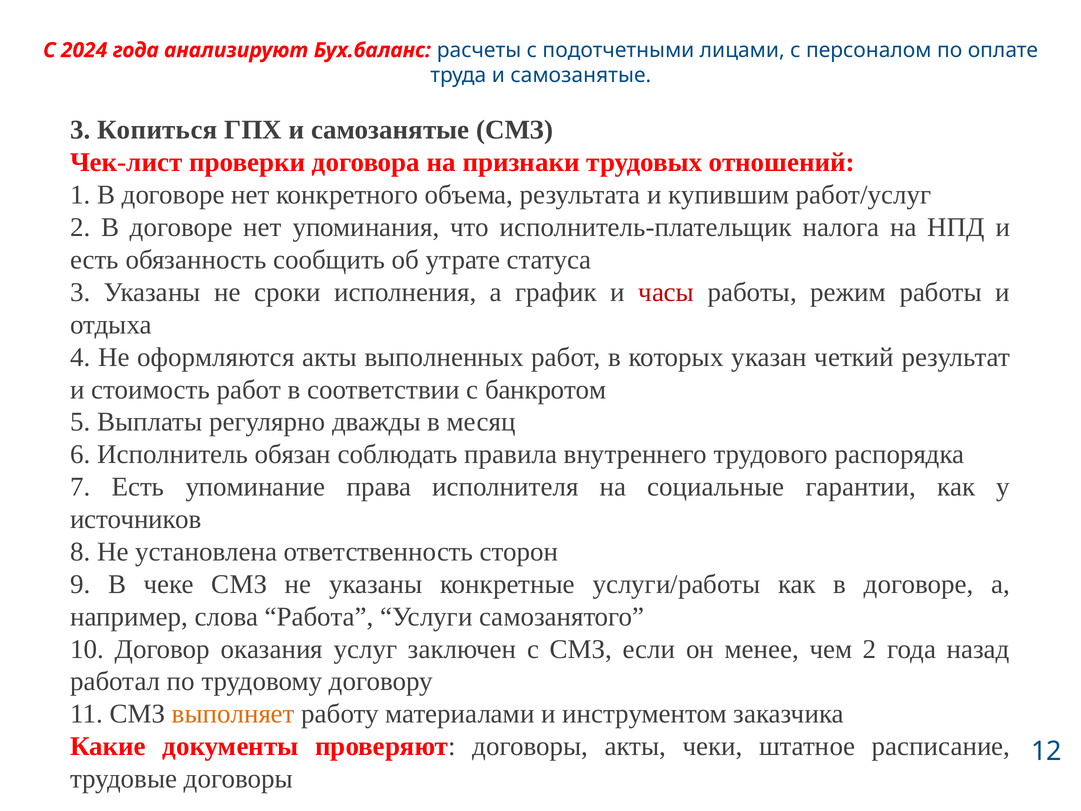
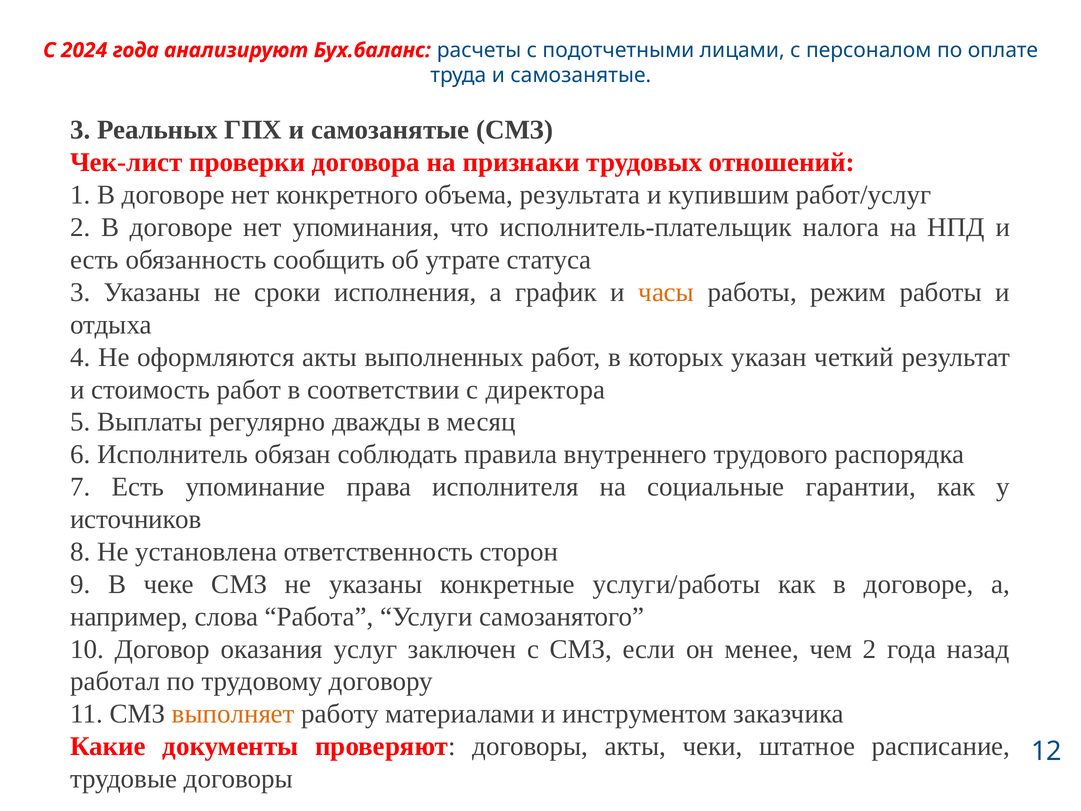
Копиться: Копиться -> Реальных
часы colour: red -> orange
банкротом: банкротом -> директора
